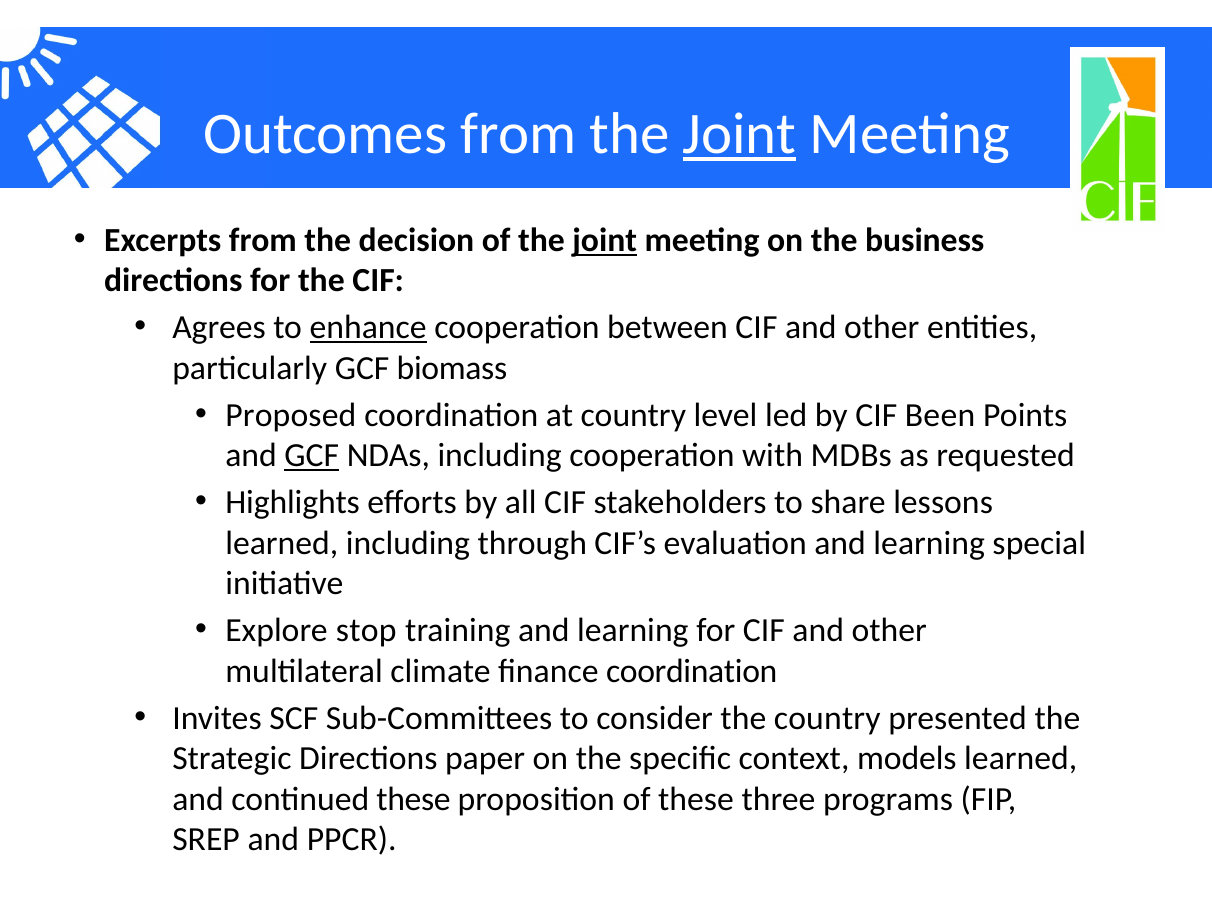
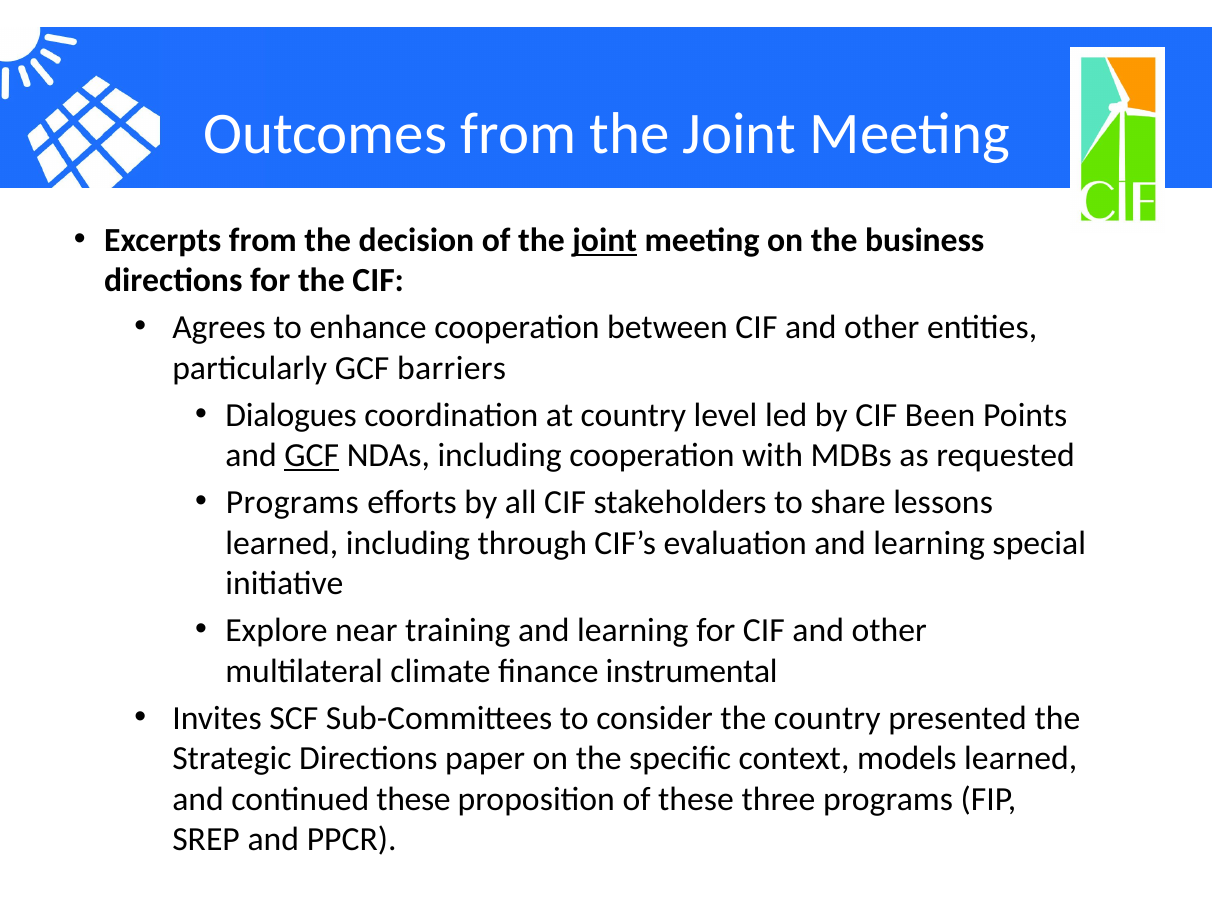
Joint at (740, 134) underline: present -> none
enhance underline: present -> none
biomass: biomass -> barriers
Proposed: Proposed -> Dialogues
Highlights at (293, 503): Highlights -> Programs
stop: stop -> near
finance coordination: coordination -> instrumental
